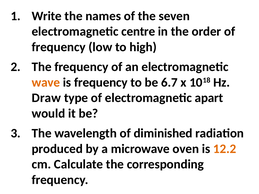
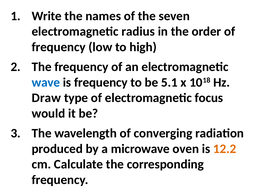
centre: centre -> radius
wave colour: orange -> blue
6.7: 6.7 -> 5.1
apart: apart -> focus
diminished: diminished -> converging
